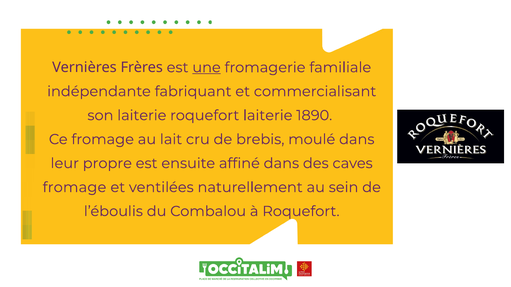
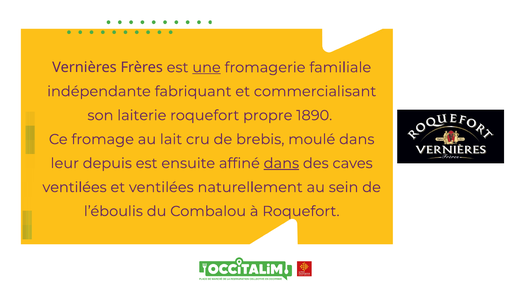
roquefort laiterie: laiterie -> propre
propre: propre -> depuis
dans at (281, 164) underline: none -> present
fromage at (74, 188): fromage -> ventilées
